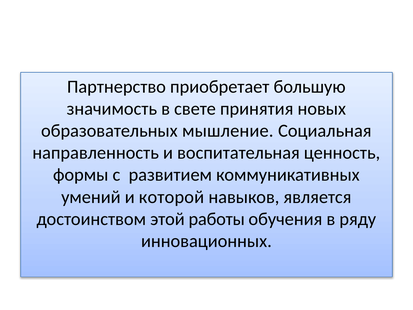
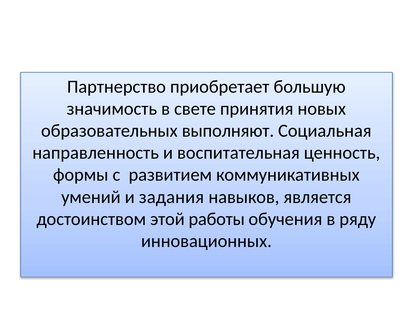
мышление: мышление -> выполняют
которой: которой -> задания
